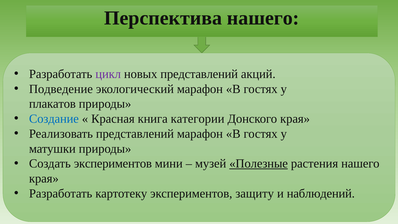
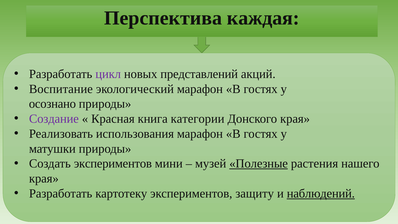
Перспектива нашего: нашего -> каждая
Подведение: Подведение -> Воспитание
плакатов: плакатов -> осознано
Создание colour: blue -> purple
Реализовать представлений: представлений -> использования
наблюдений underline: none -> present
